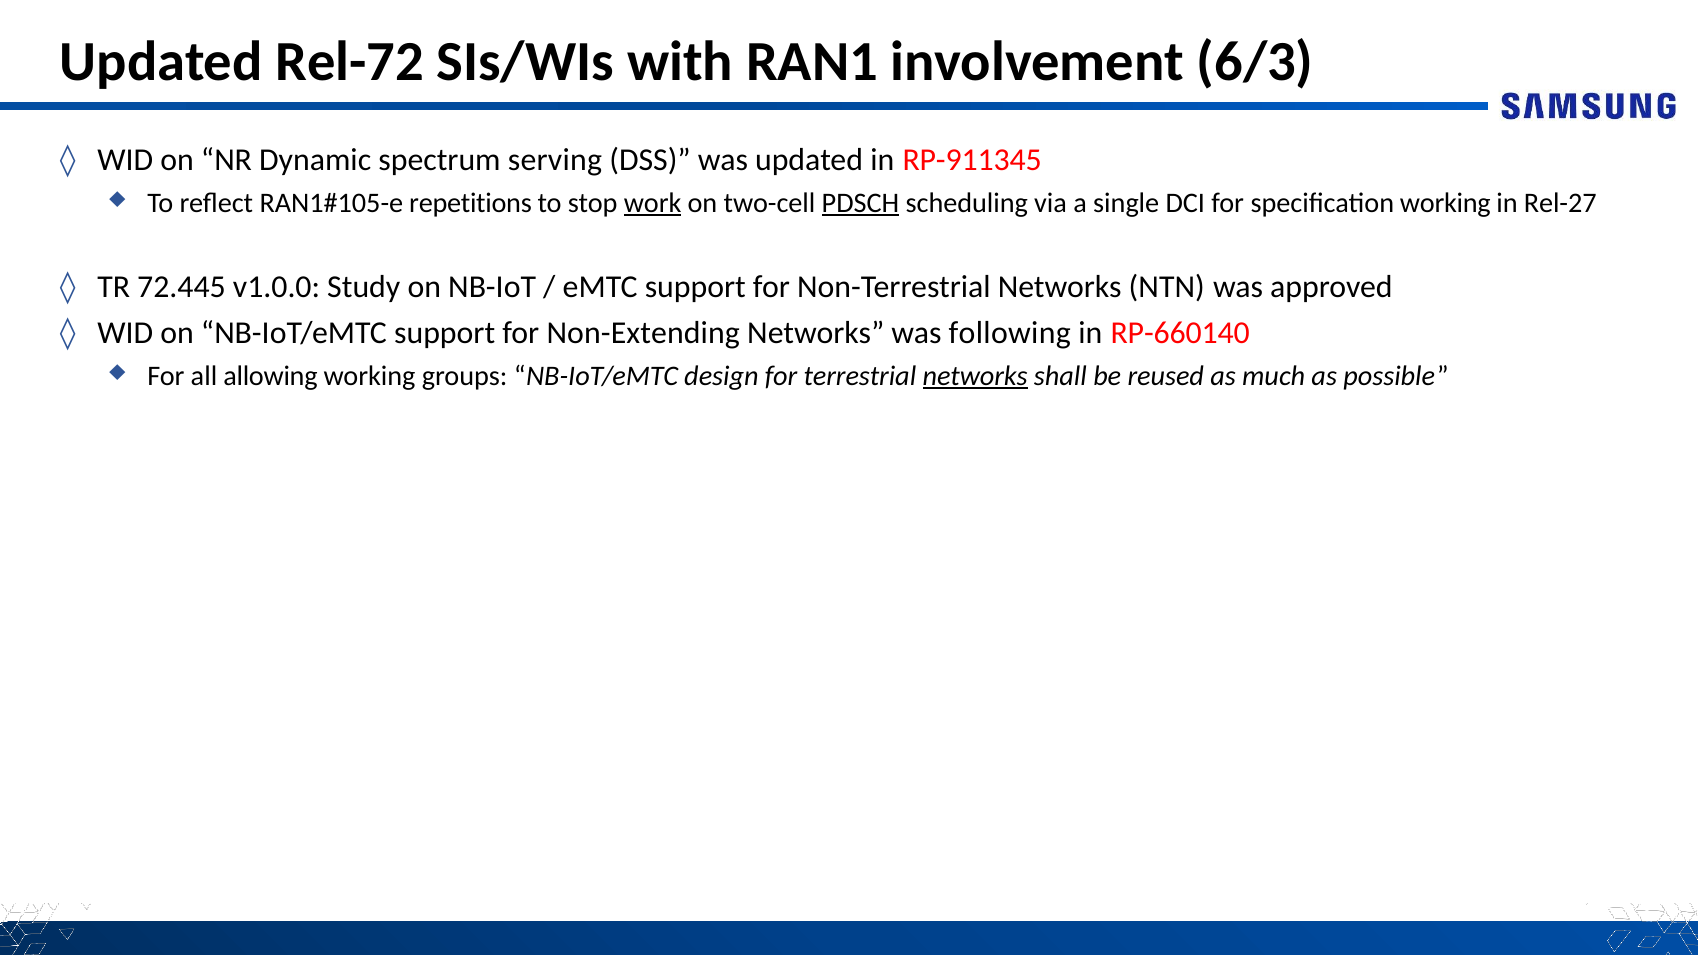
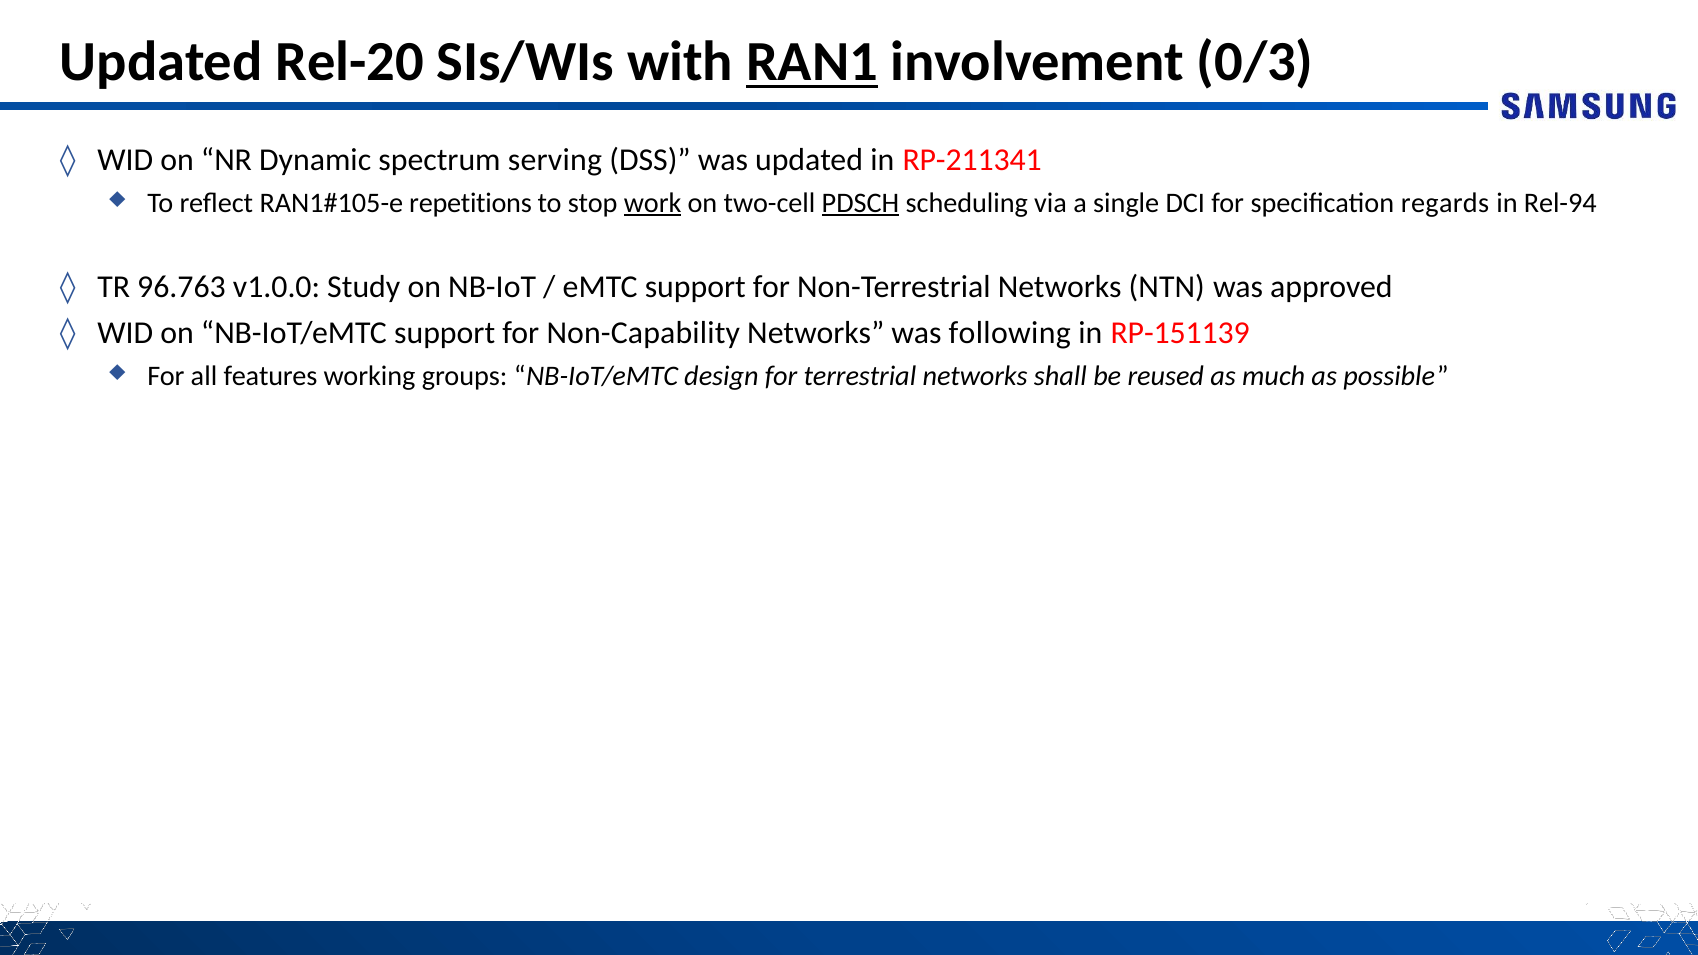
Rel-72: Rel-72 -> Rel-20
RAN1 underline: none -> present
6/3: 6/3 -> 0/3
RP-911345: RP-911345 -> RP-211341
specification working: working -> regards
Rel-27: Rel-27 -> Rel-94
72.445: 72.445 -> 96.763
Non-Extending: Non-Extending -> Non-Capability
RP-660140: RP-660140 -> RP-151139
allowing: allowing -> features
networks at (975, 376) underline: present -> none
